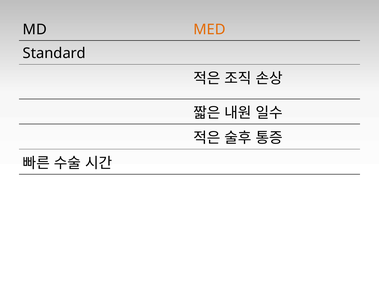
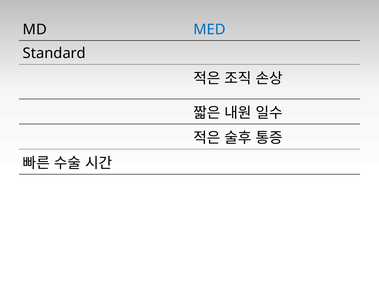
MED colour: orange -> blue
